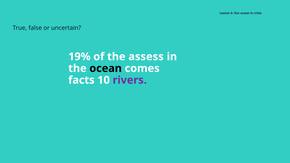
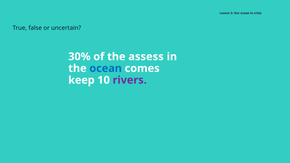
19%: 19% -> 30%
ocean at (106, 68) colour: black -> blue
facts: facts -> keep
